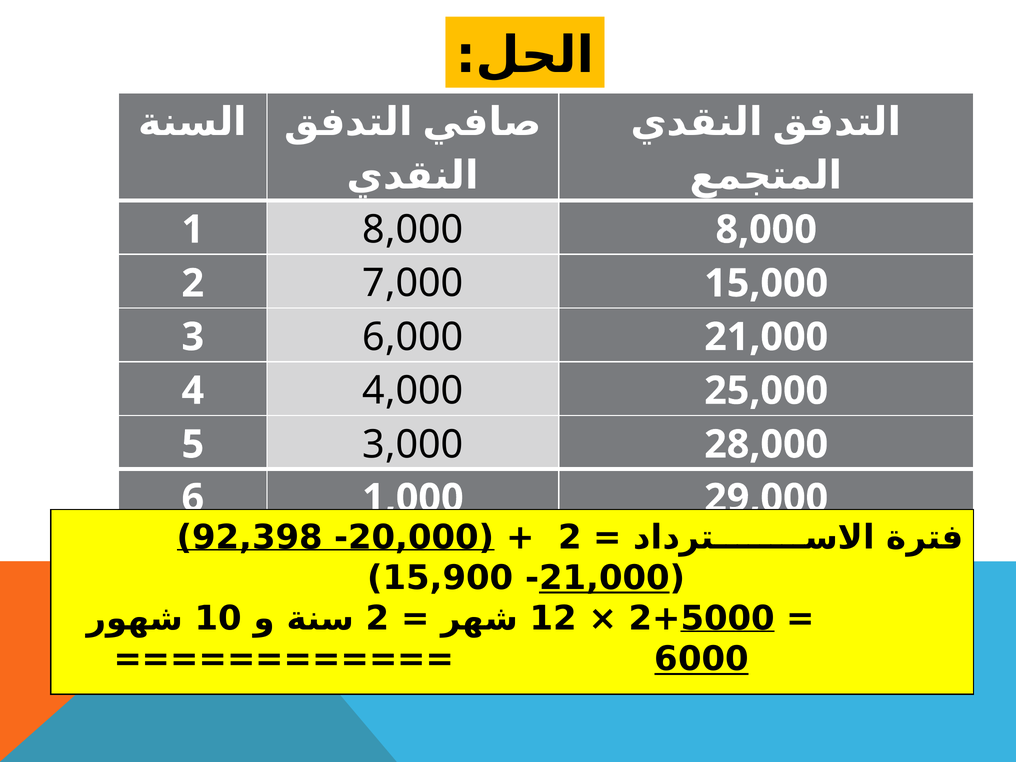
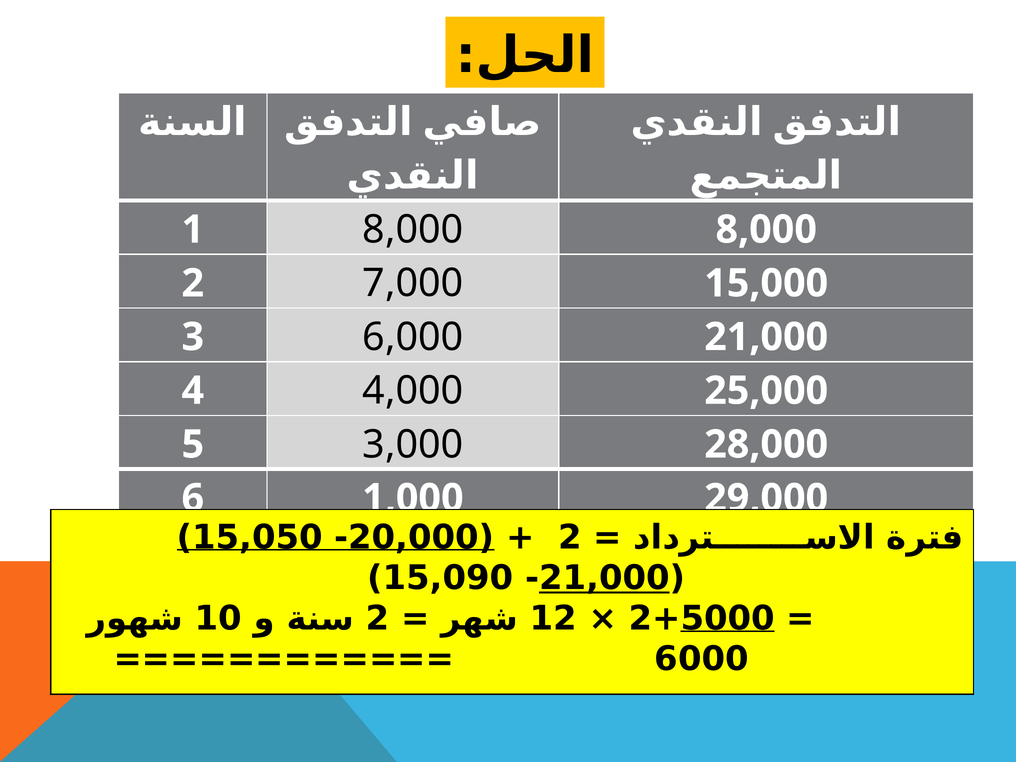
92,398: 92,398 -> 15,050
15,900: 15,900 -> 15,090
6000 underline: present -> none
